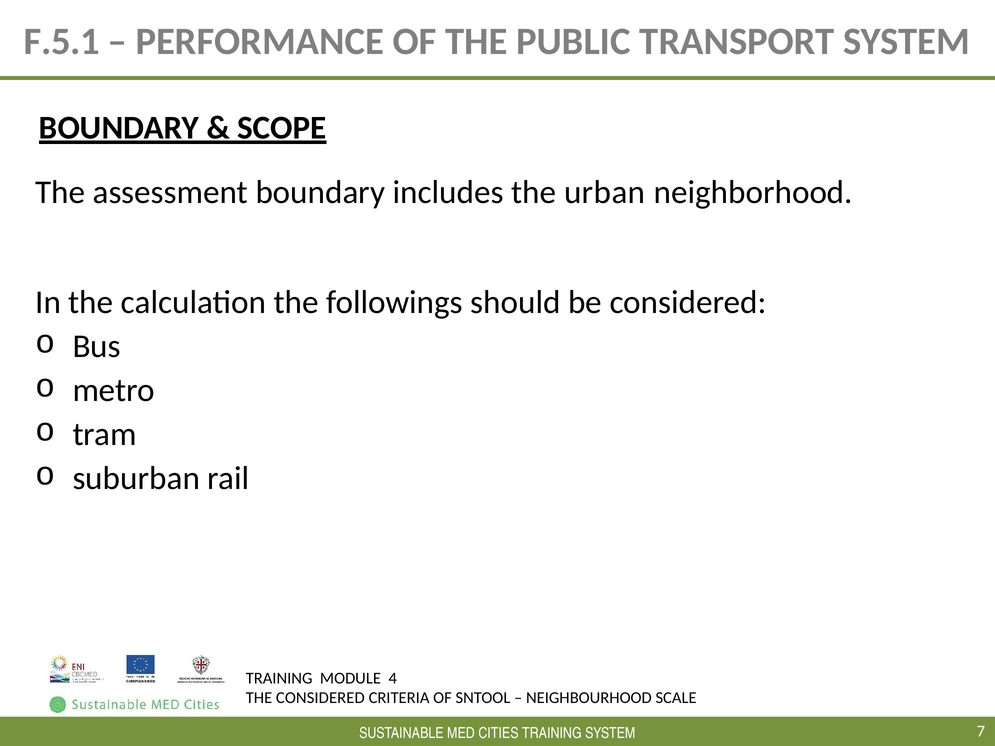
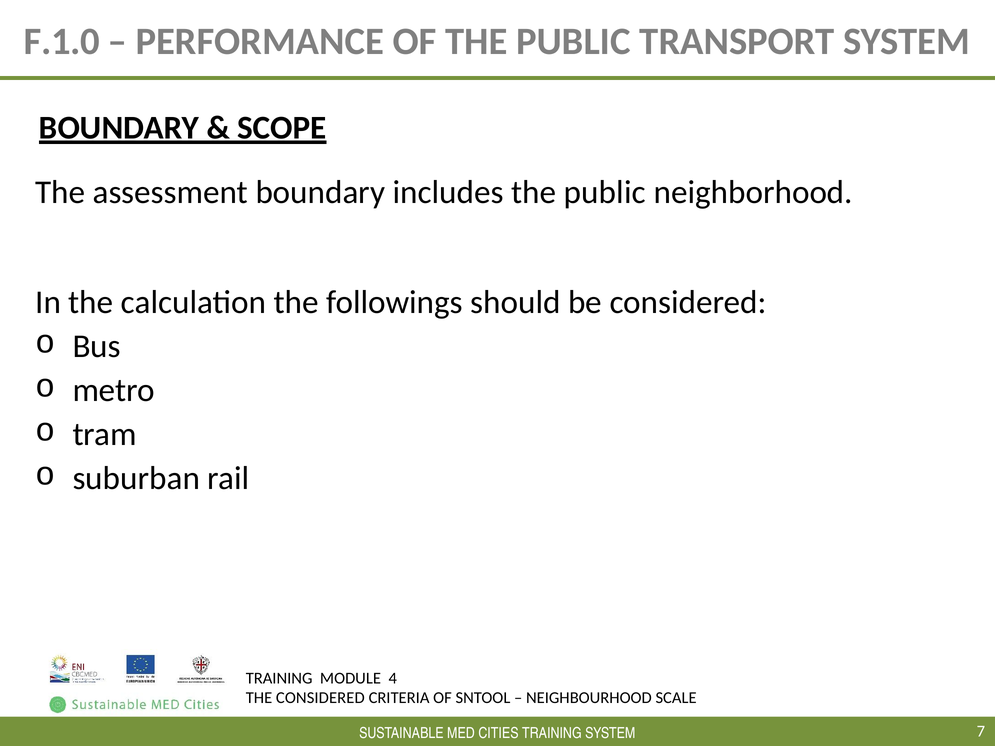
F.5.1: F.5.1 -> F.1.0
includes the urban: urban -> public
